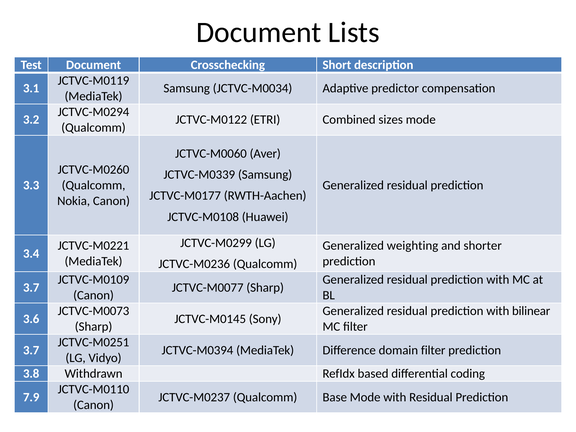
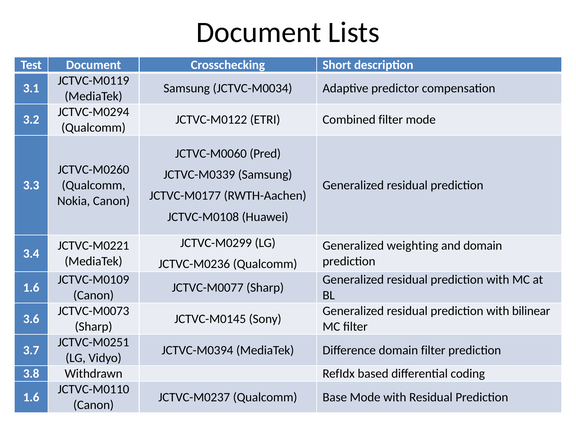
Combined sizes: sizes -> filter
Aver: Aver -> Pred
and shorter: shorter -> domain
3.7 at (31, 287): 3.7 -> 1.6
7.9 at (31, 397): 7.9 -> 1.6
